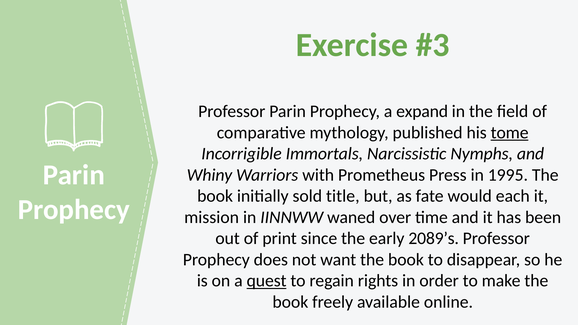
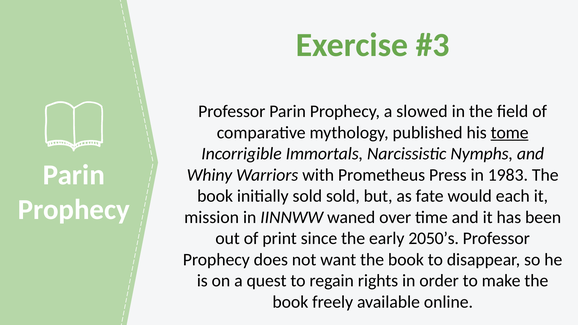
expand: expand -> slowed
1995: 1995 -> 1983
sold title: title -> sold
2089’s: 2089’s -> 2050’s
quest underline: present -> none
